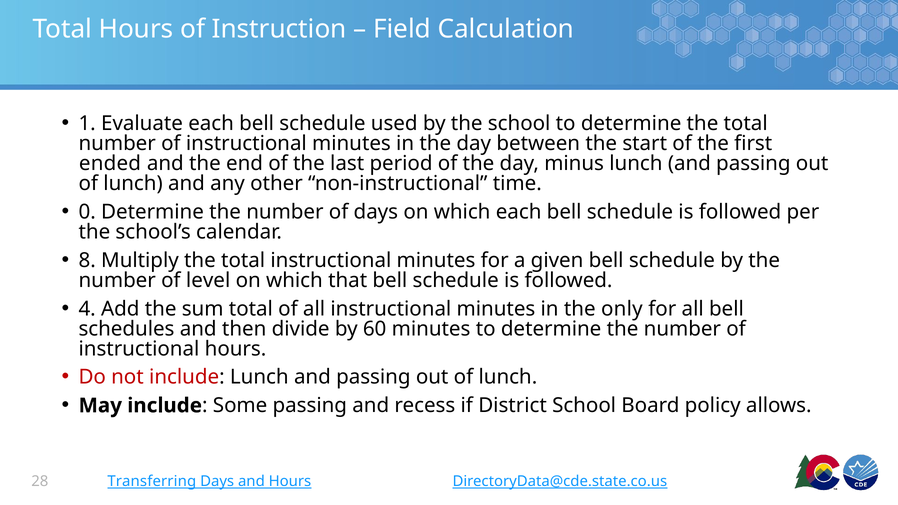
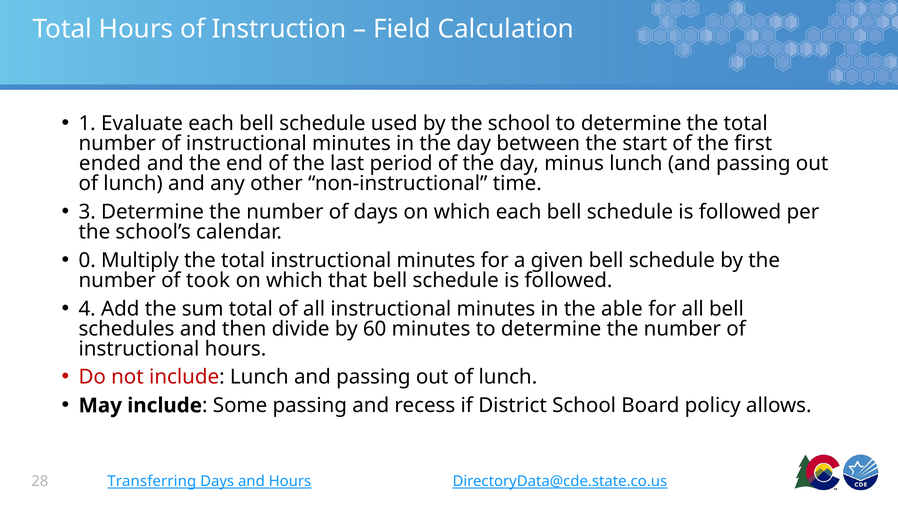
0: 0 -> 3
8: 8 -> 0
level: level -> took
only: only -> able
